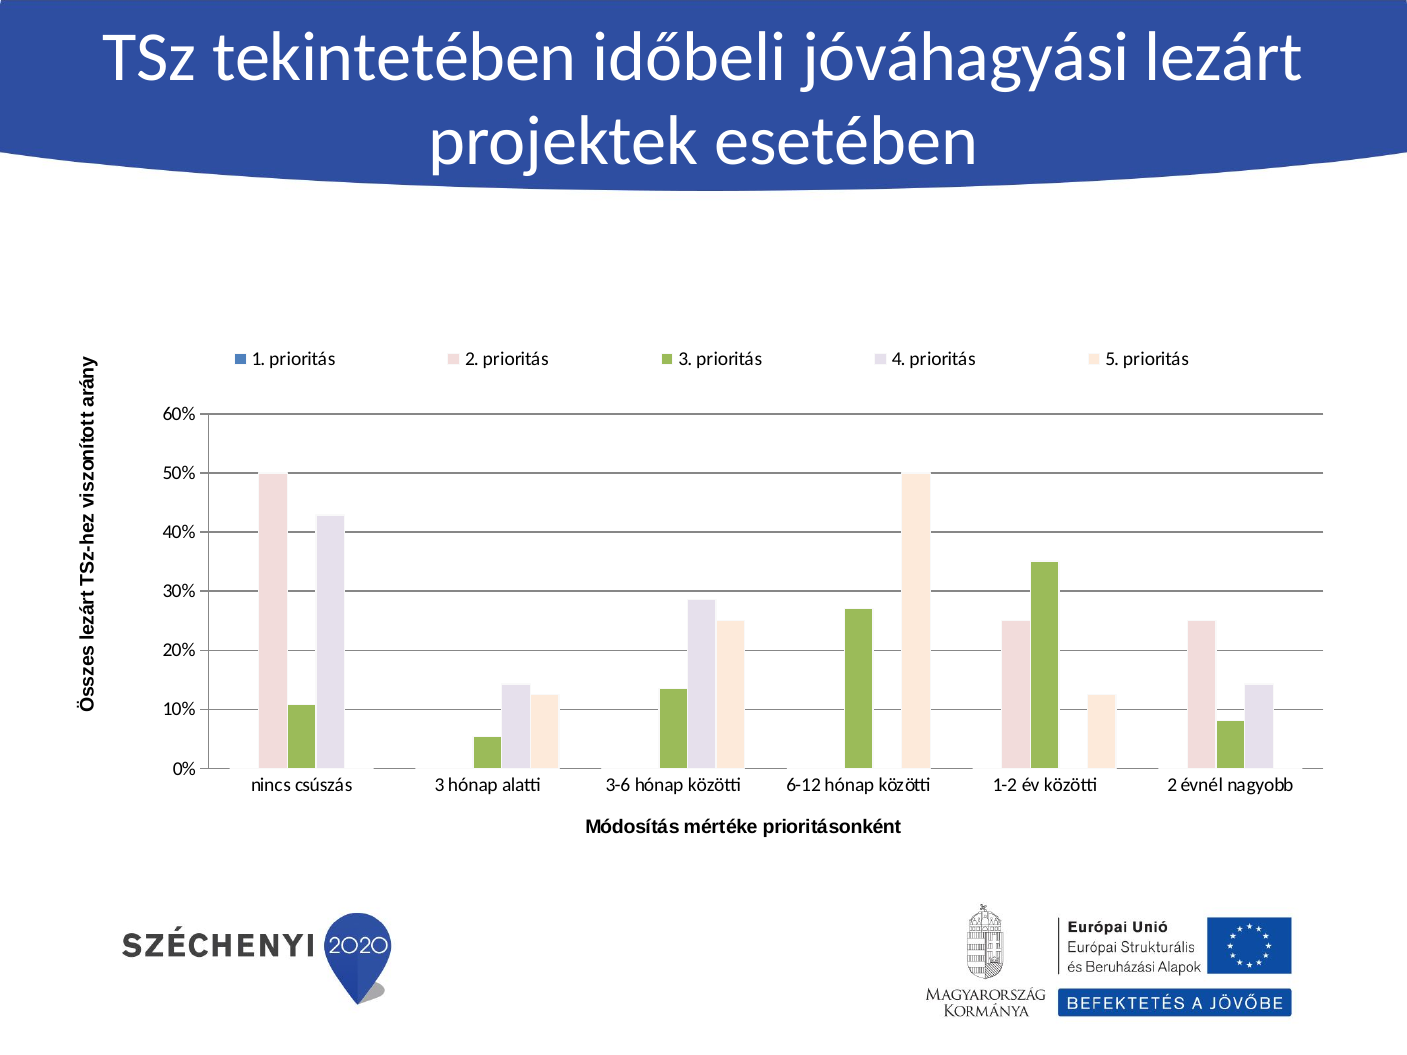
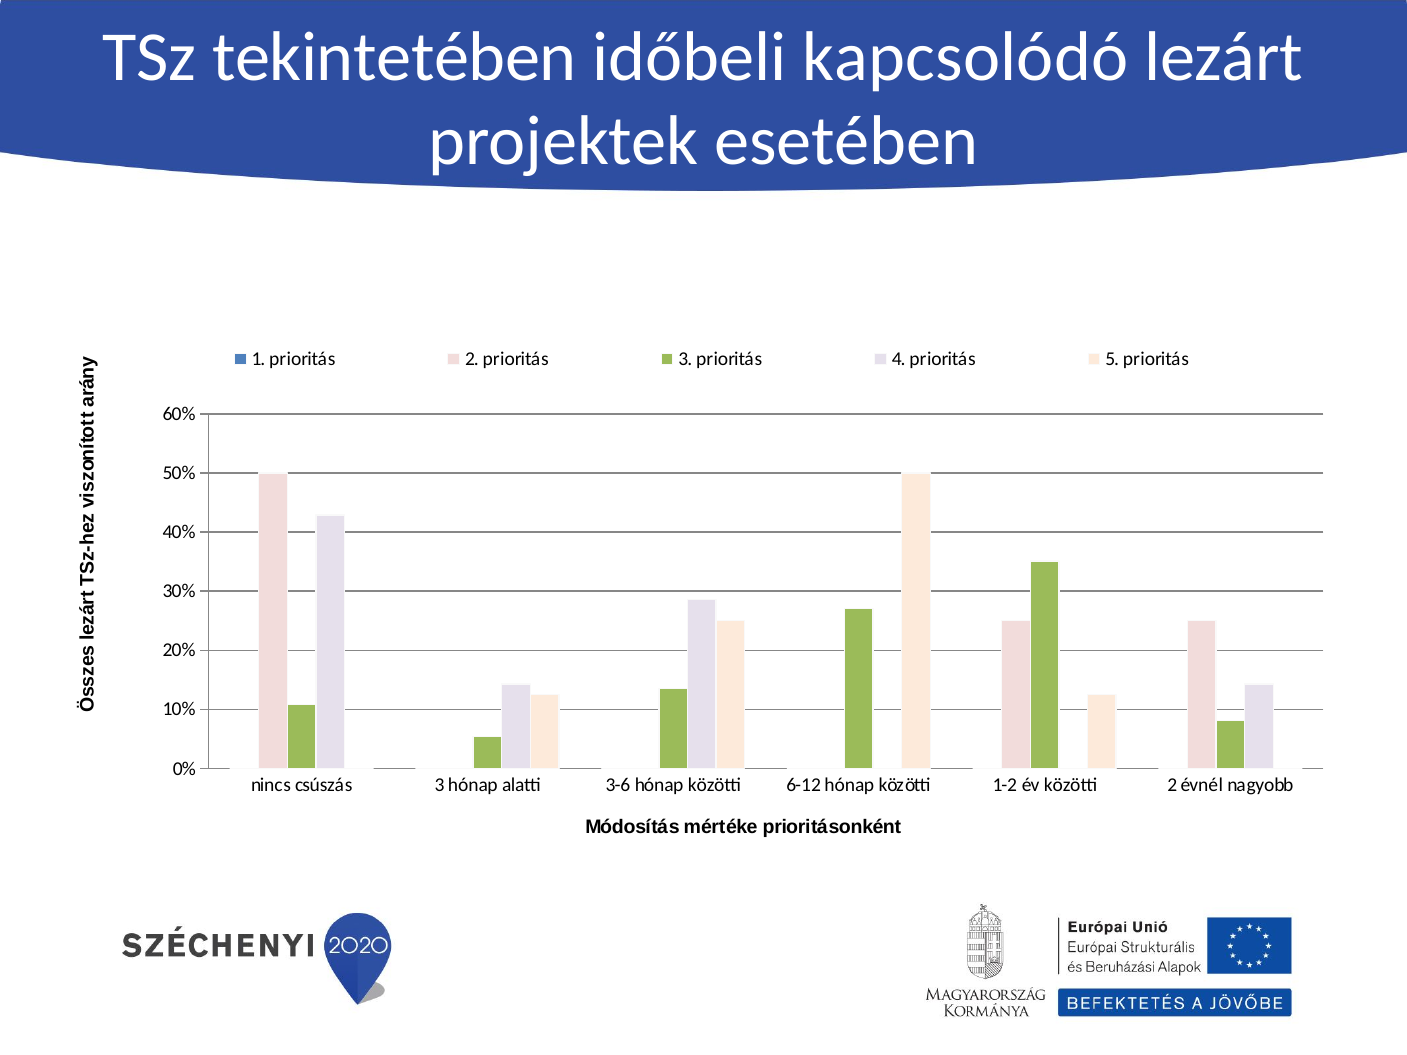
jóváhagyási: jóváhagyási -> kapcsolódó
